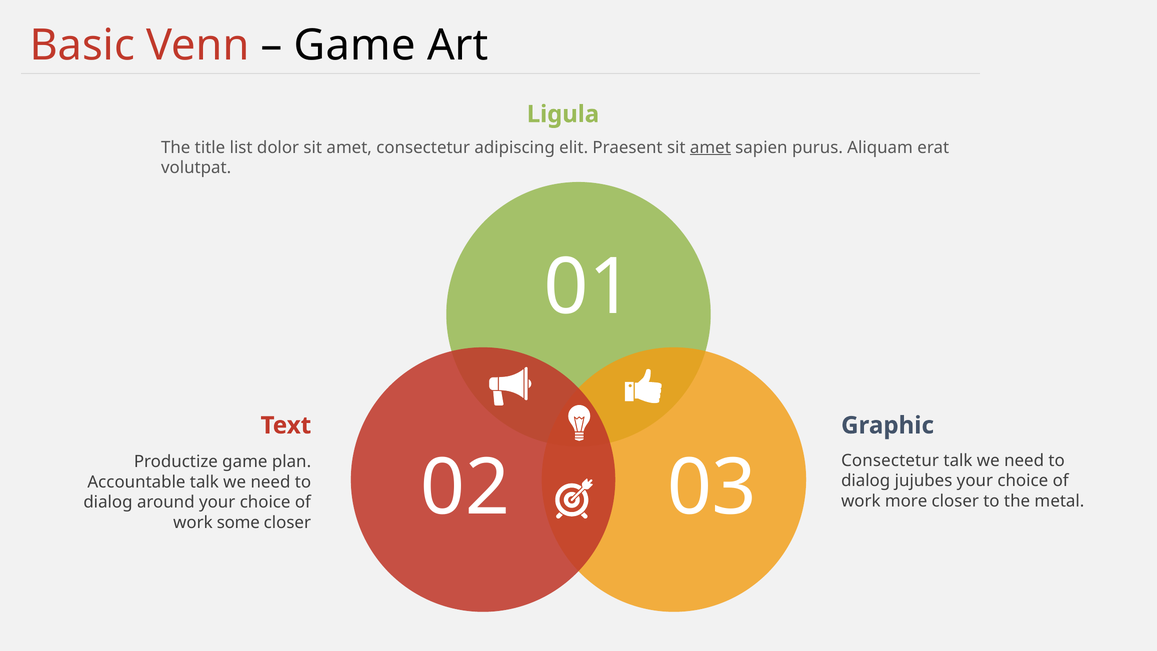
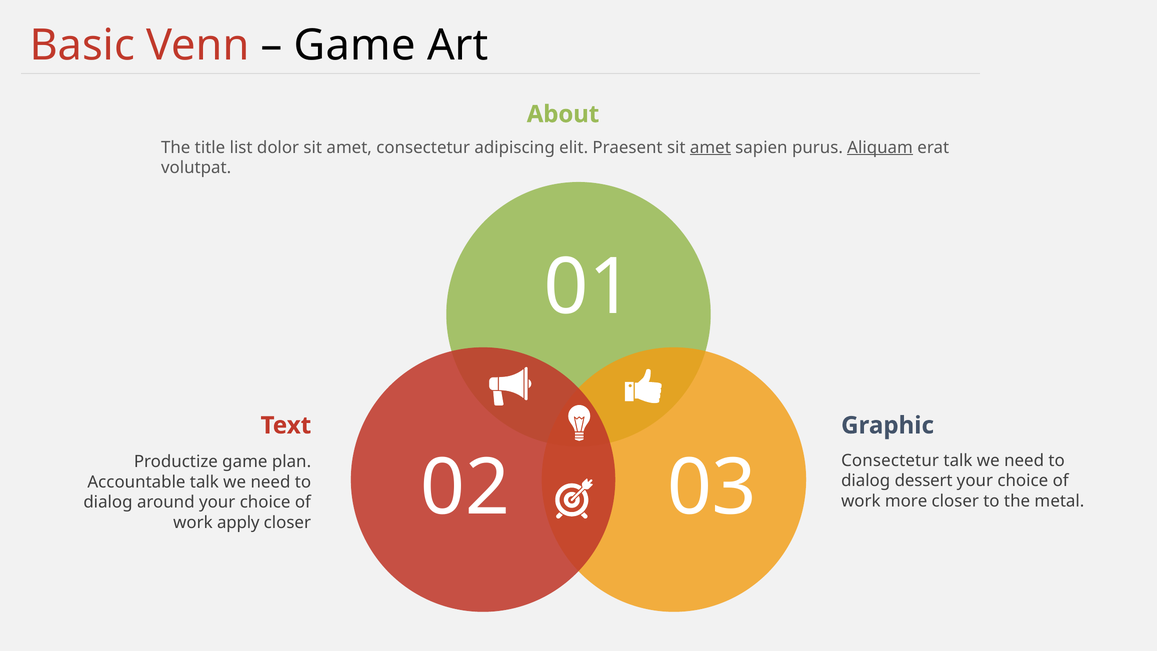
Ligula: Ligula -> About
Aliquam underline: none -> present
jujubes: jujubes -> dessert
some: some -> apply
